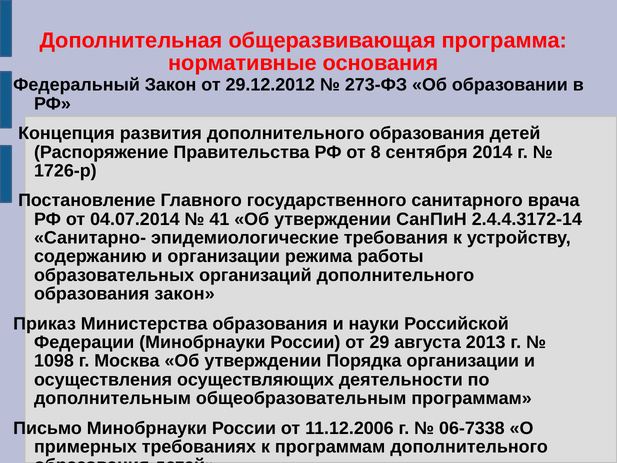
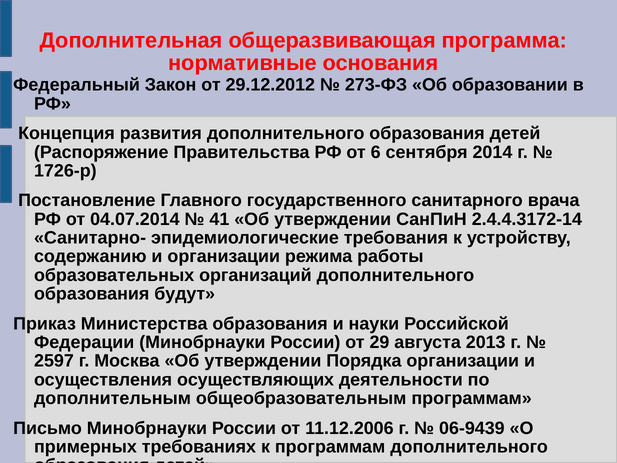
8: 8 -> 6
образования закон: закон -> будут
1098: 1098 -> 2597
06-7338: 06-7338 -> 06-9439
